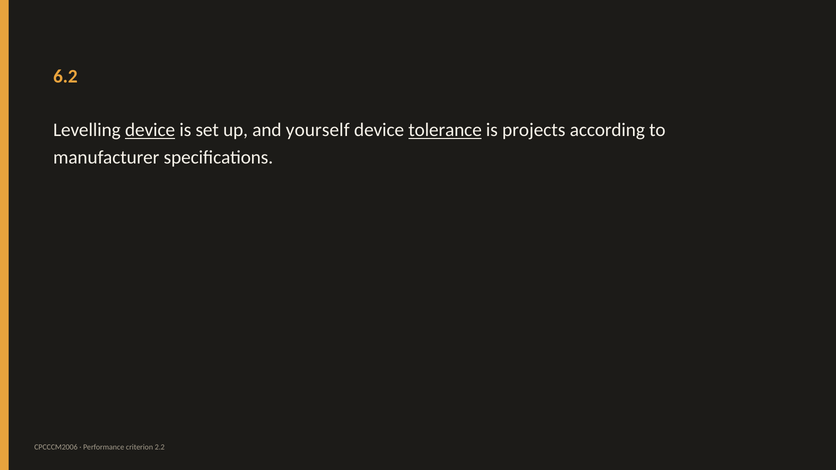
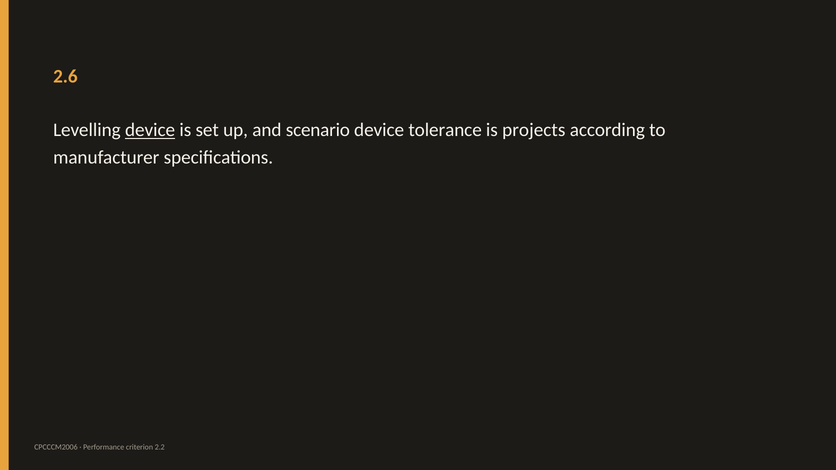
6.2: 6.2 -> 2.6
yourself: yourself -> scenario
tolerance underline: present -> none
